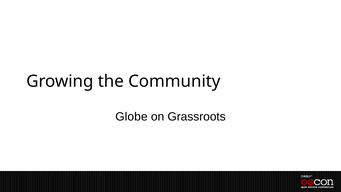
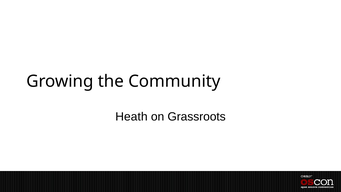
Globe: Globe -> Heath
